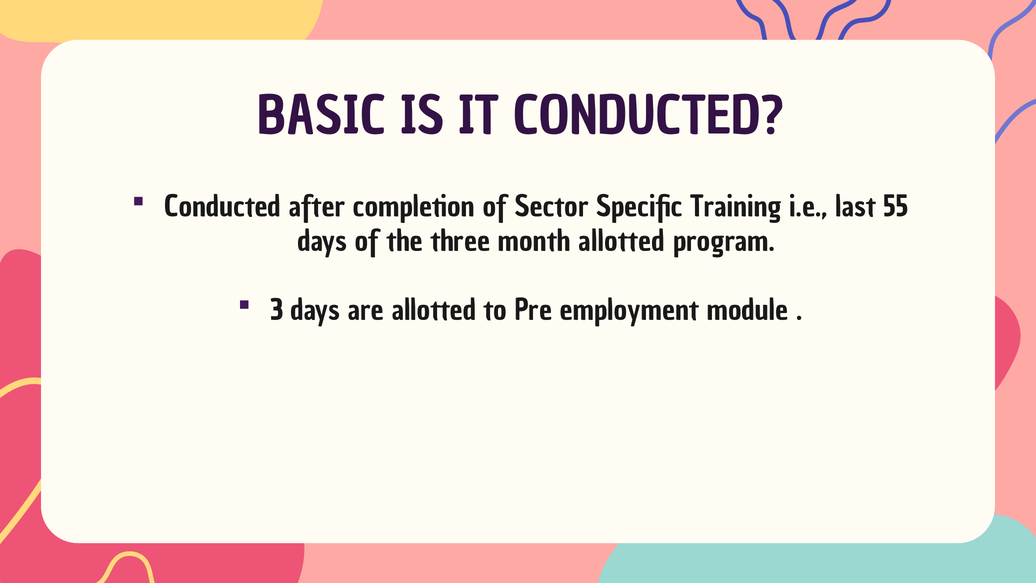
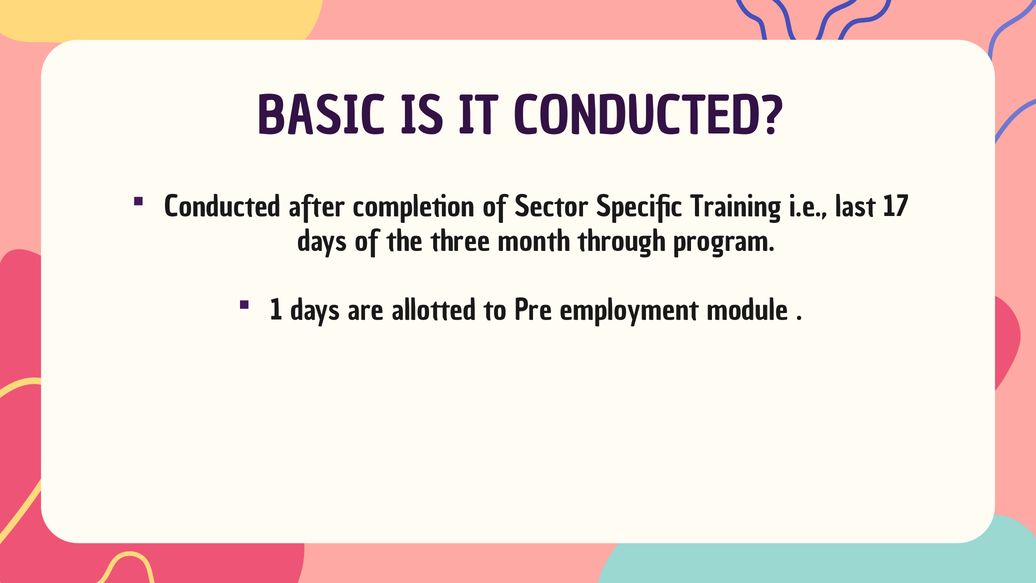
55: 55 -> 17
month allotted: allotted -> through
3: 3 -> 1
